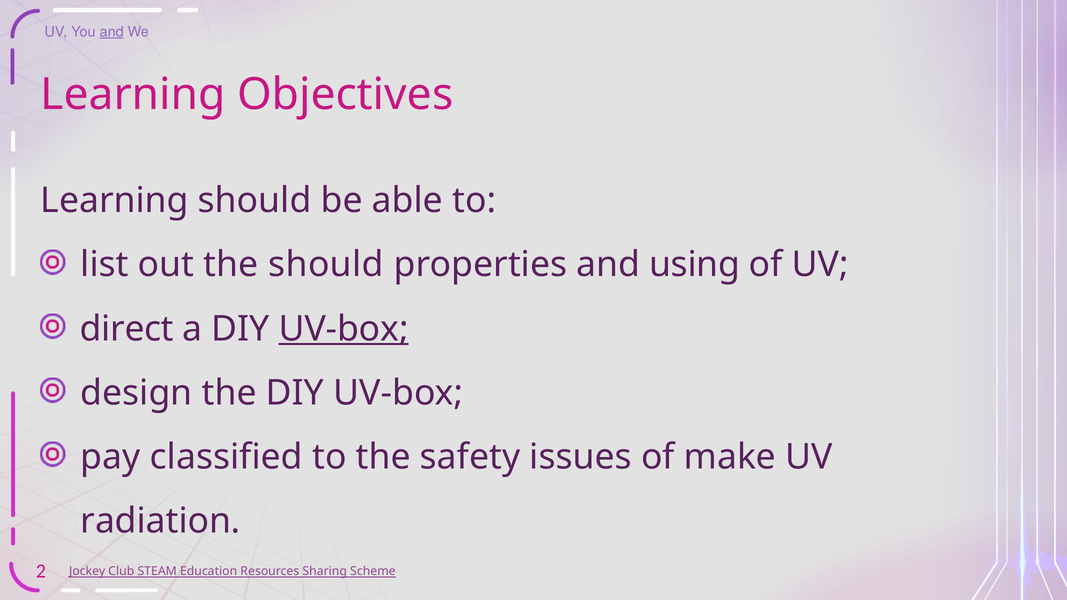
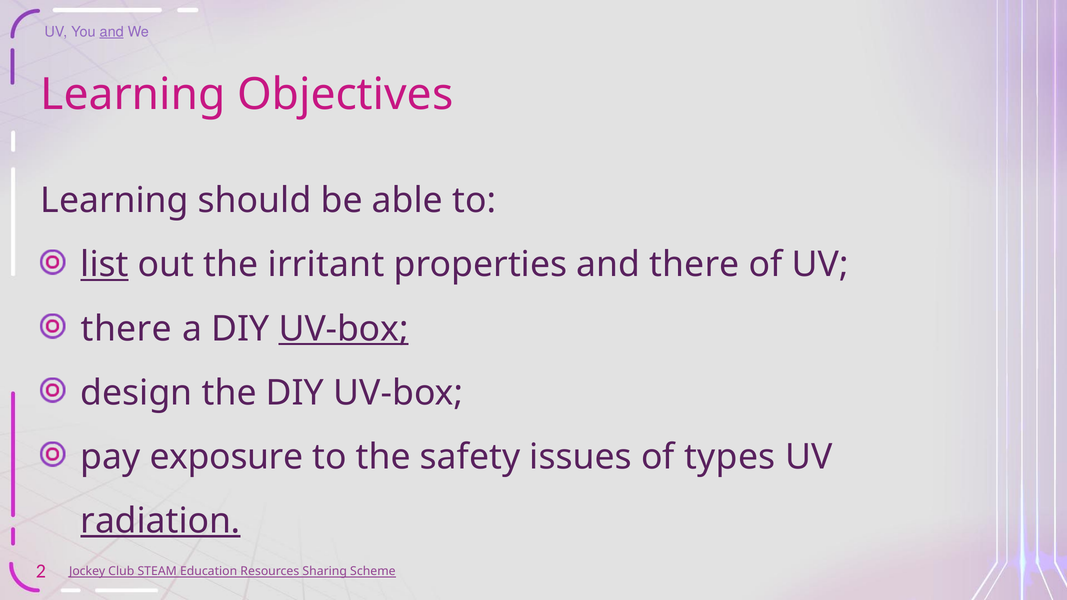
list underline: none -> present
the should: should -> irritant
and using: using -> there
direct at (127, 329): direct -> there
classified: classified -> exposure
make: make -> types
radiation underline: none -> present
